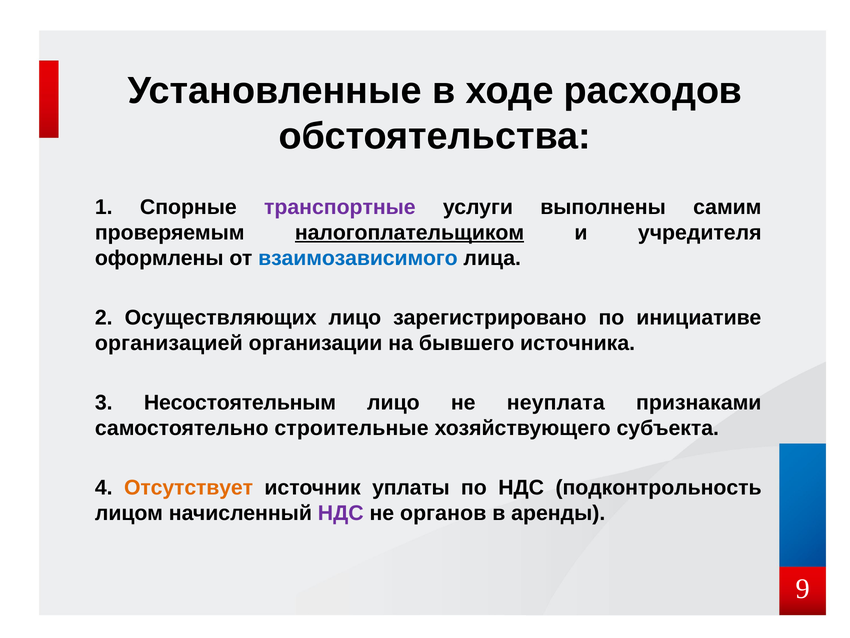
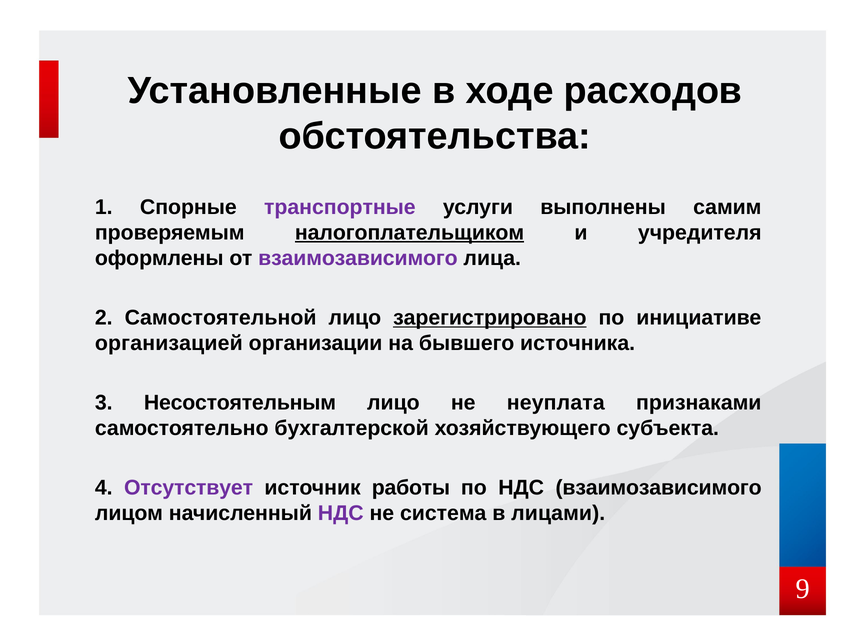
взаимозависимого at (358, 258) colour: blue -> purple
Осуществляющих: Осуществляющих -> Самостоятельной
зарегистрировано underline: none -> present
строительные: строительные -> бухгалтерской
Отсутствует colour: orange -> purple
уплаты: уплаты -> работы
НДС подконтрольность: подконтрольность -> взаимозависимого
органов: органов -> система
аренды: аренды -> лицами
